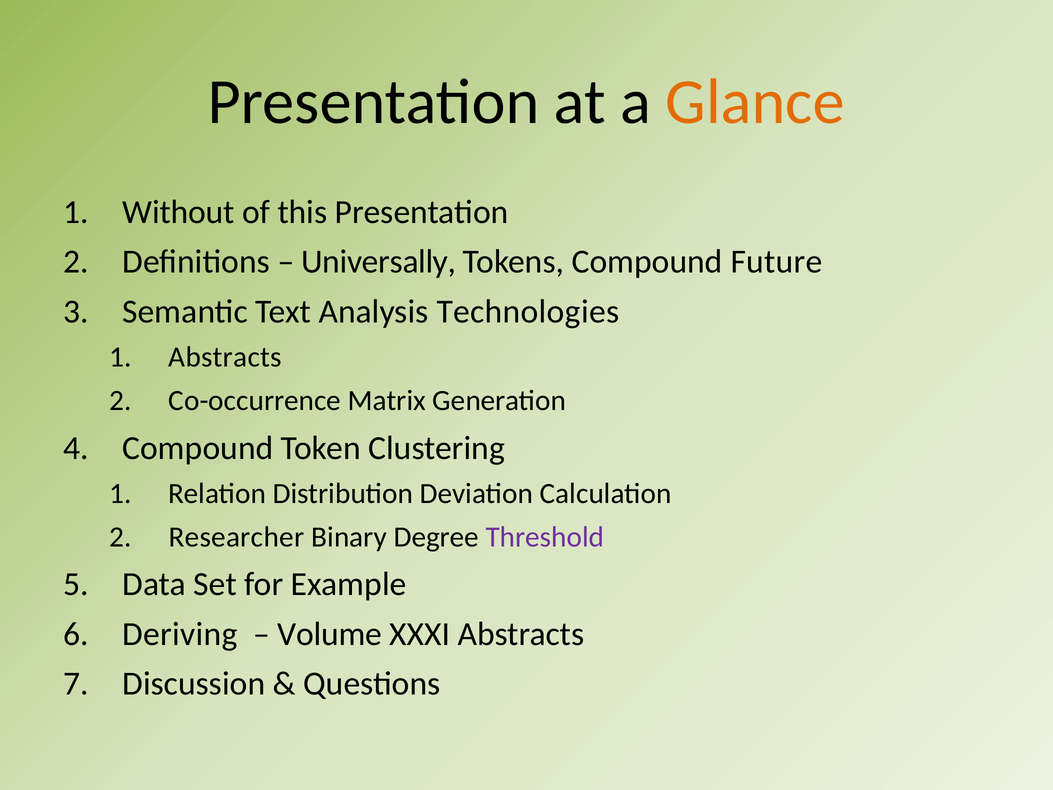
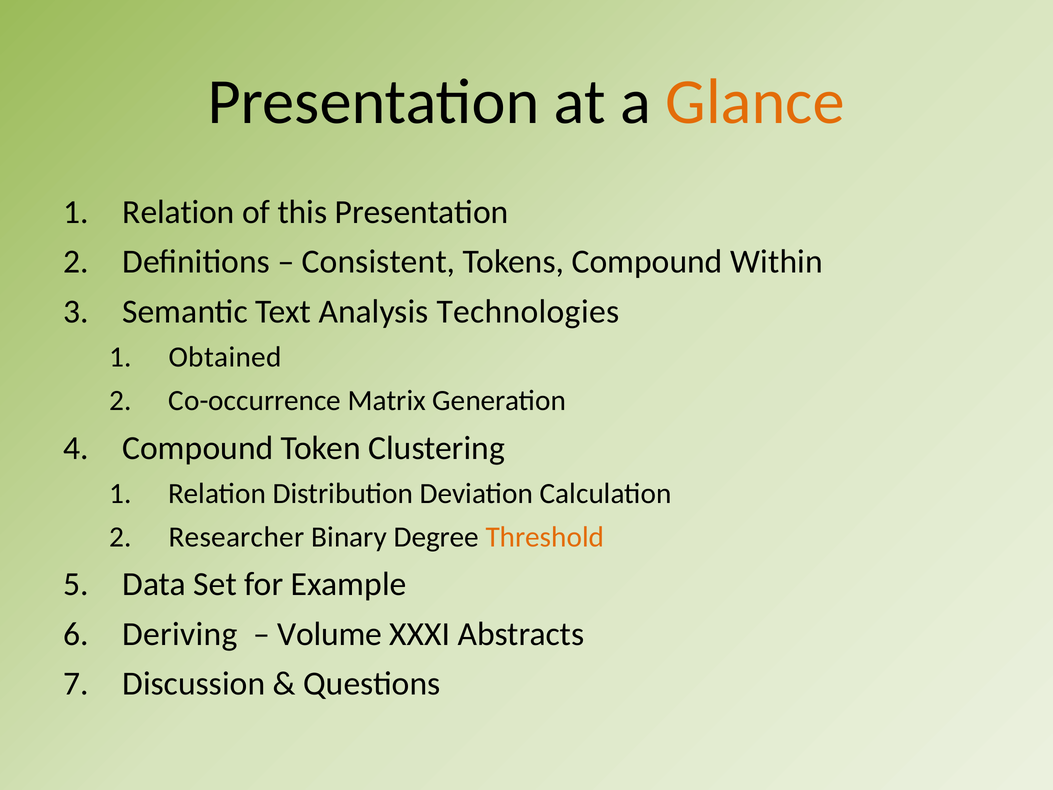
Without at (178, 212): Without -> Relation
Universally: Universally -> Consistent
Future: Future -> Within
Abstracts at (225, 357): Abstracts -> Obtained
Threshold colour: purple -> orange
